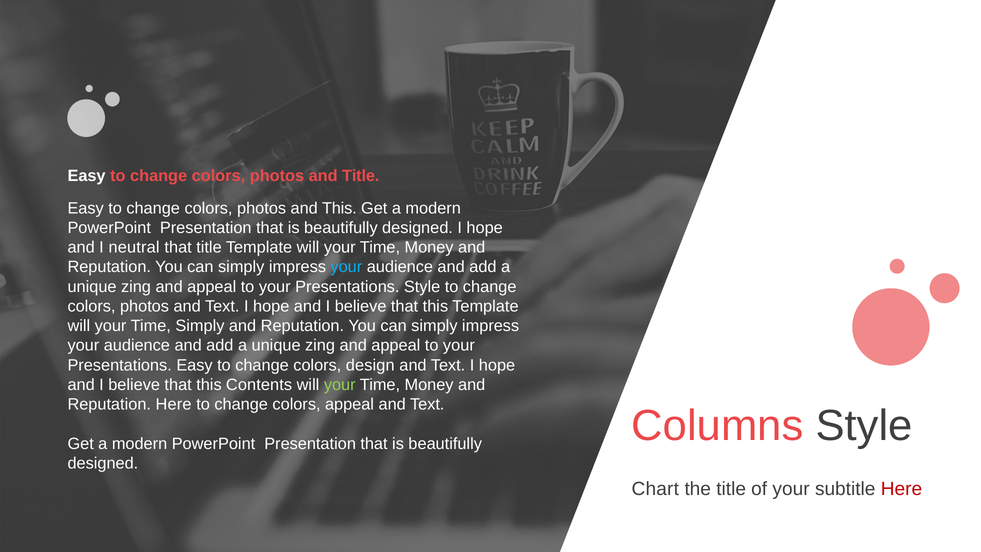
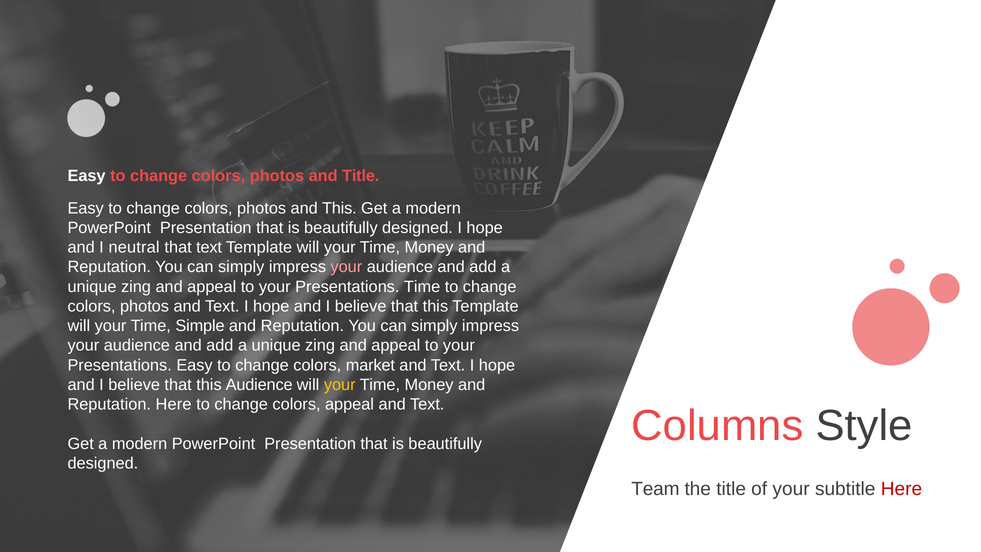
that title: title -> text
your at (346, 267) colour: light blue -> pink
Presentations Style: Style -> Time
Time Simply: Simply -> Simple
design: design -> market
this Contents: Contents -> Audience
your at (340, 385) colour: light green -> yellow
Chart: Chart -> Team
